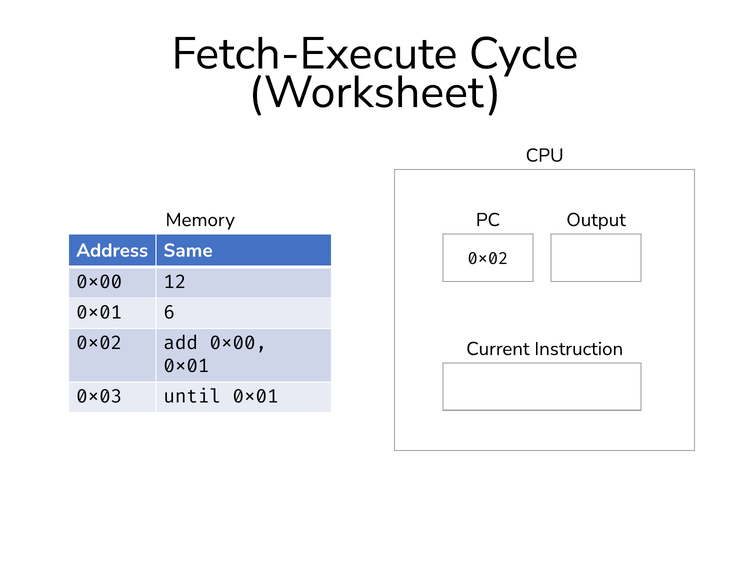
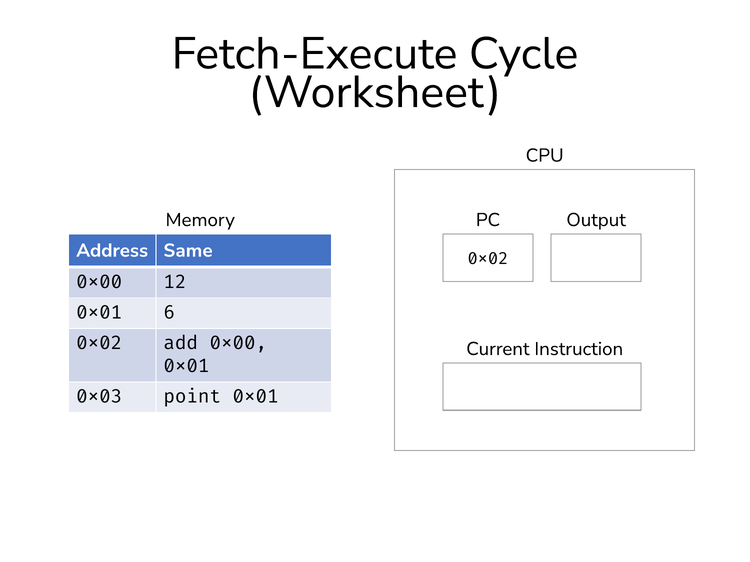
until: until -> point
